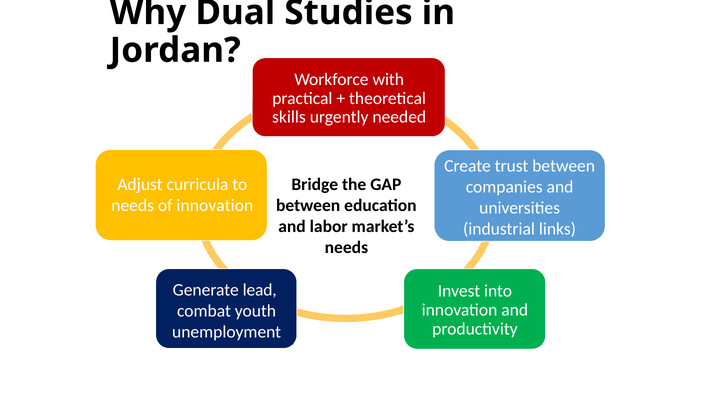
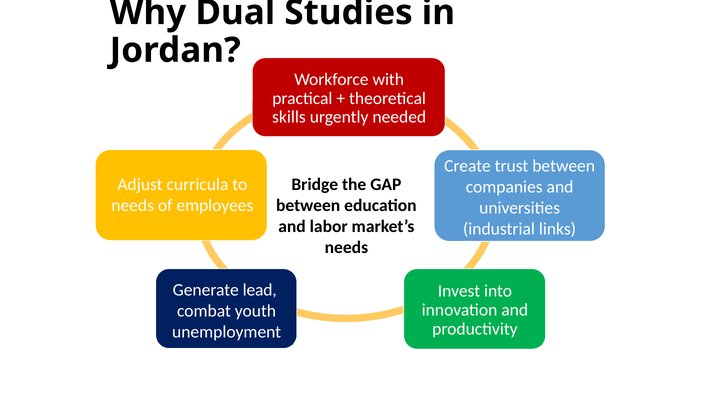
of innovation: innovation -> employees
